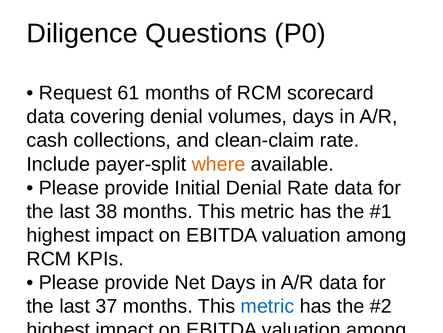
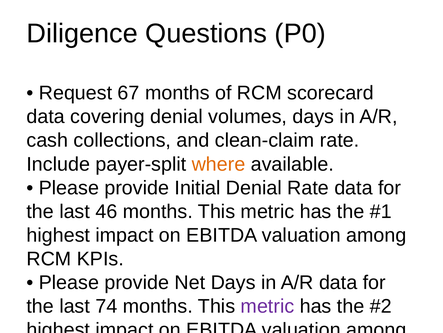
61: 61 -> 67
38: 38 -> 46
37: 37 -> 74
metric at (267, 306) colour: blue -> purple
